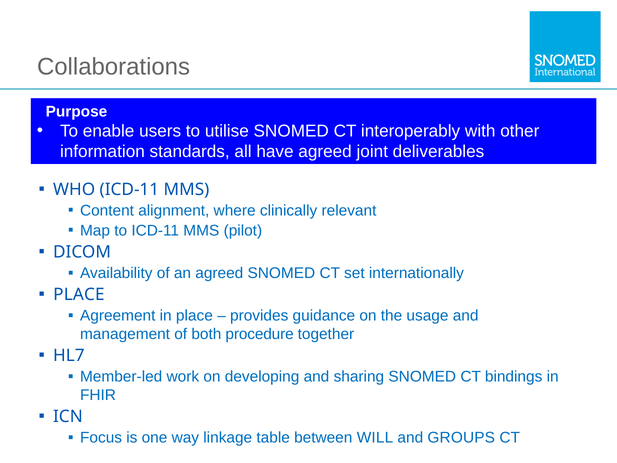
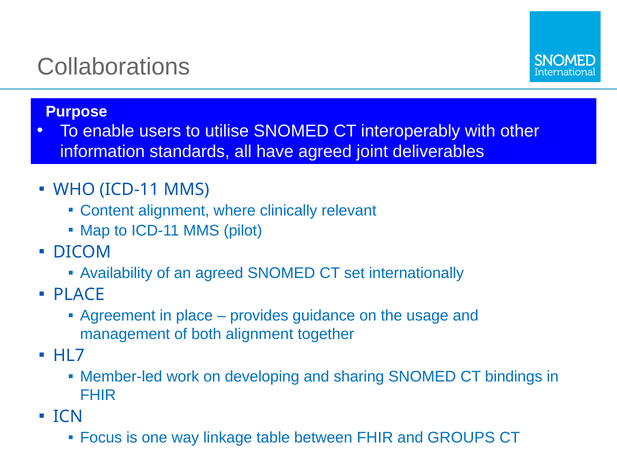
both procedure: procedure -> alignment
between WILL: WILL -> FHIR
